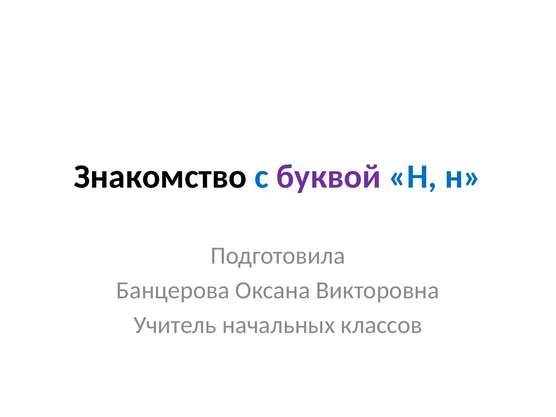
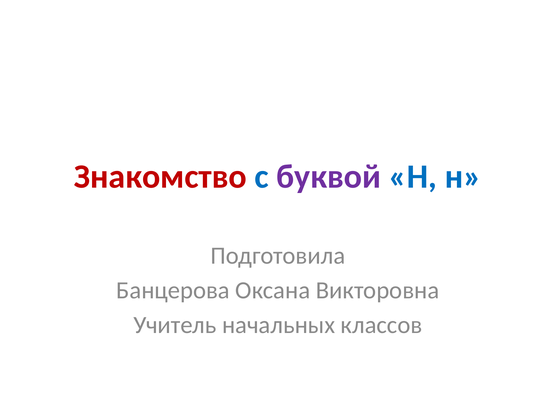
Знакомство colour: black -> red
